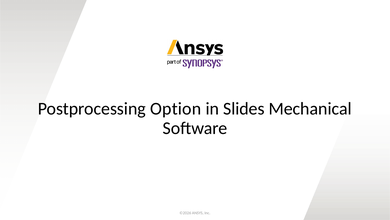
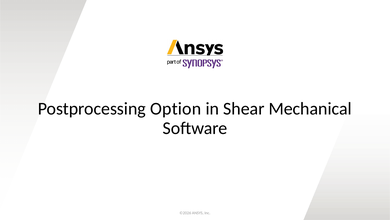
Slides: Slides -> Shear
